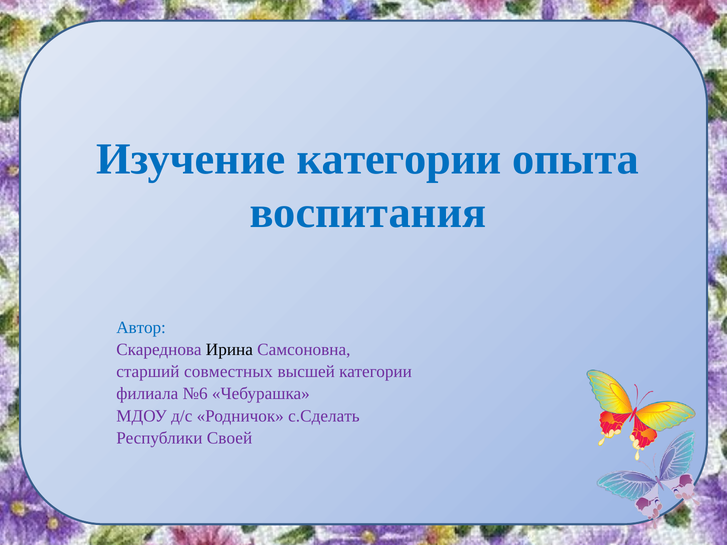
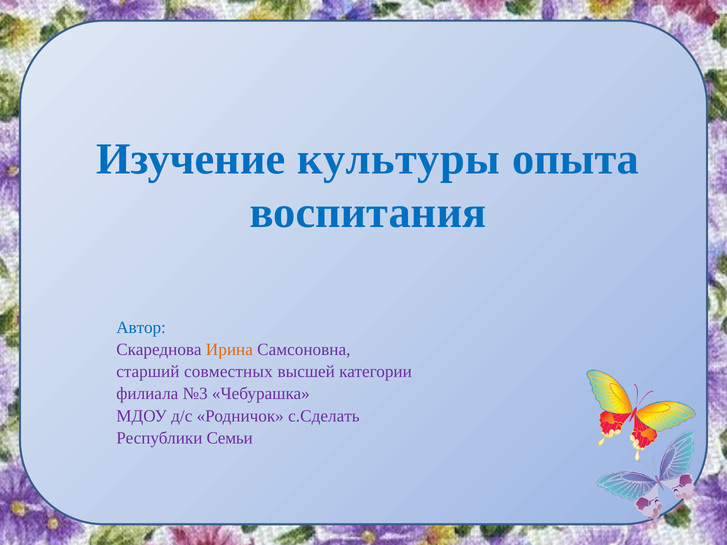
Изучение категории: категории -> культуры
Ирина colour: black -> orange
№6: №6 -> №3
Своей: Своей -> Семьи
